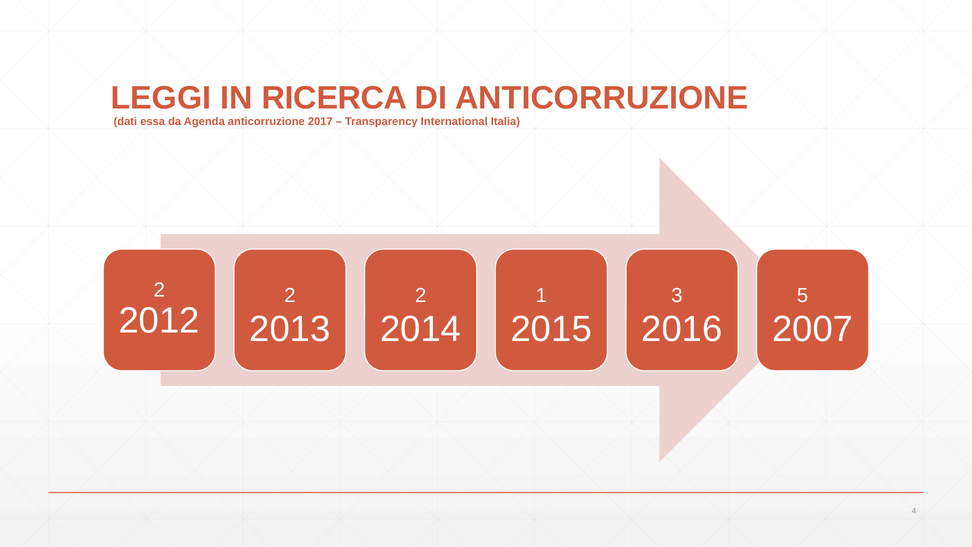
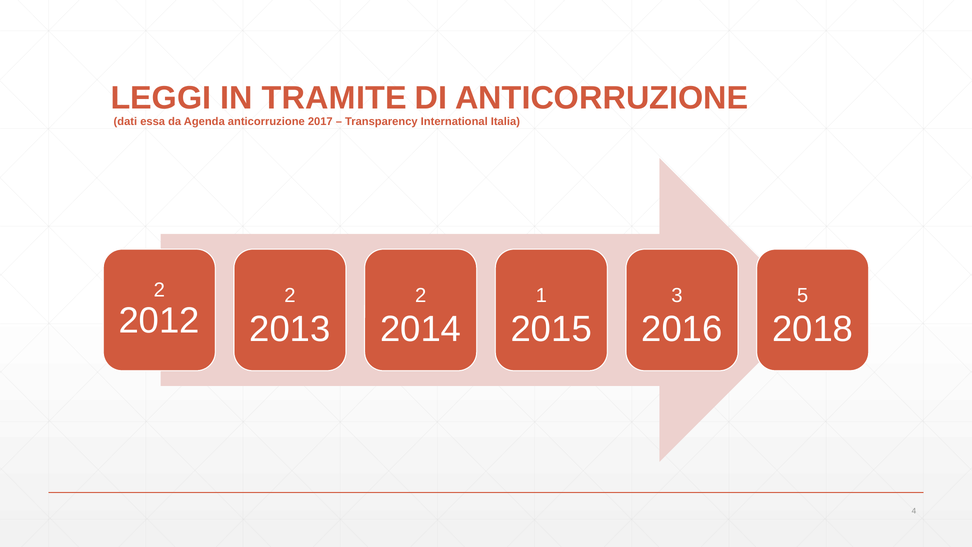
RICERCA: RICERCA -> TRAMITE
2007: 2007 -> 2018
